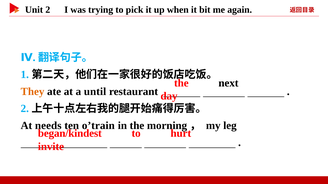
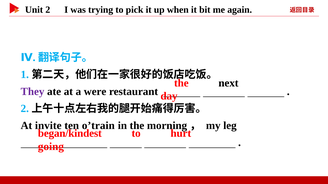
They colour: orange -> purple
until: until -> were
needs: needs -> invite
invite: invite -> going
